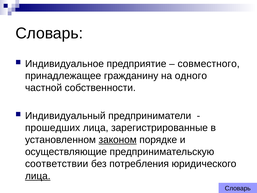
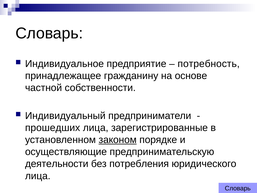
совместного: совместного -> потребность
одного: одного -> основе
соответствии: соответствии -> деятельности
лица at (38, 176) underline: present -> none
